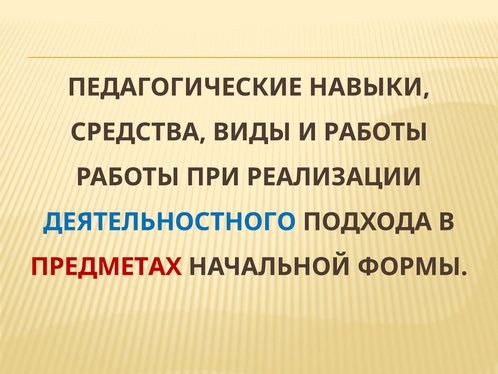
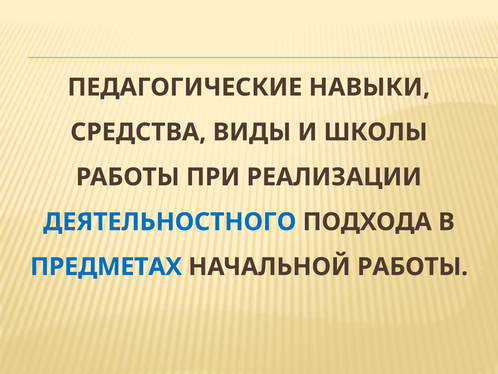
И РАБОТЫ: РАБОТЫ -> ШКОЛЫ
ПРЕДМЕТАХ colour: red -> blue
НАЧАЛЬНОЙ ФОРМЫ: ФОРМЫ -> РАБОТЫ
